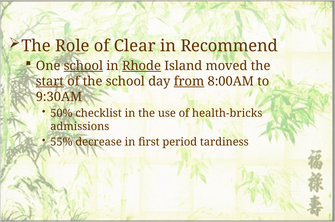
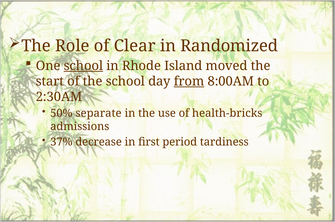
Recommend: Recommend -> Randomized
Rhode underline: present -> none
start underline: present -> none
9:30AM: 9:30AM -> 2:30AM
checklist: checklist -> separate
55%: 55% -> 37%
